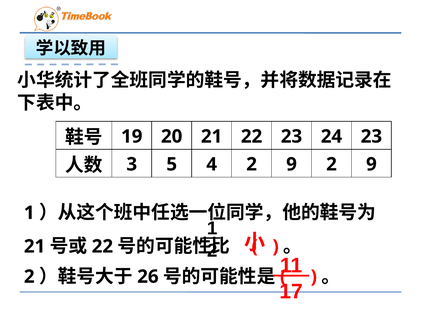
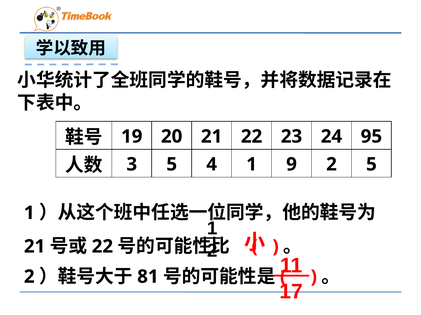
24 23: 23 -> 95
4 2: 2 -> 1
9 2 9: 9 -> 5
26: 26 -> 81
